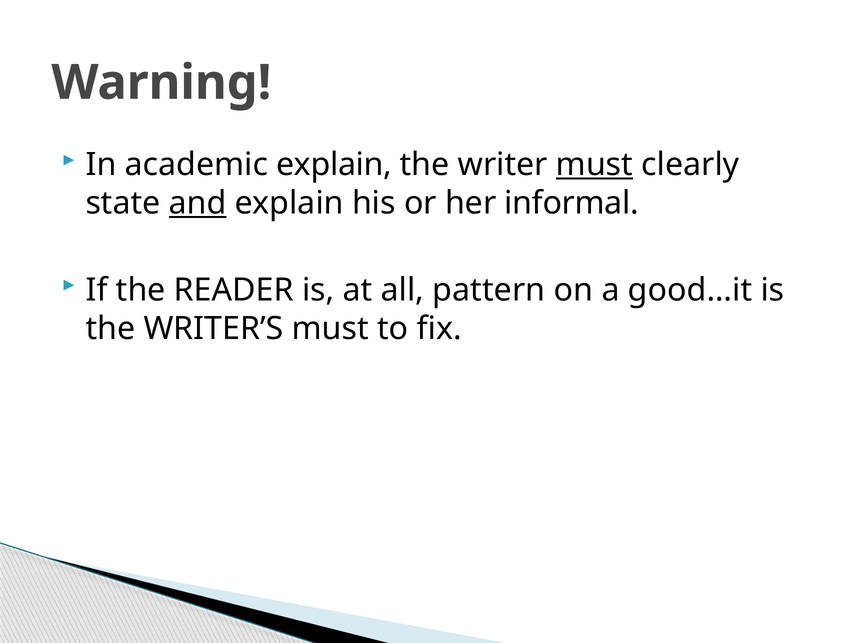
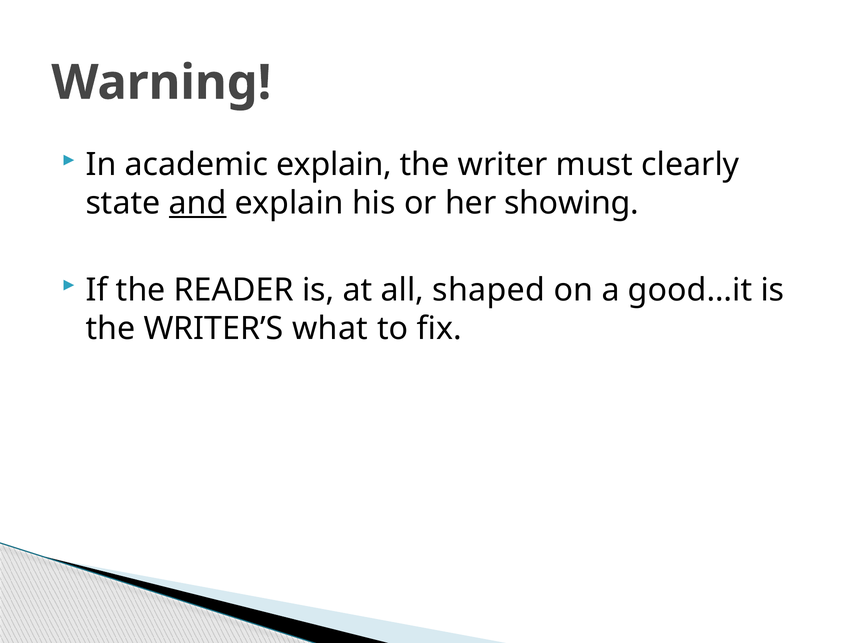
must at (594, 165) underline: present -> none
informal: informal -> showing
pattern: pattern -> shaped
WRITER’S must: must -> what
